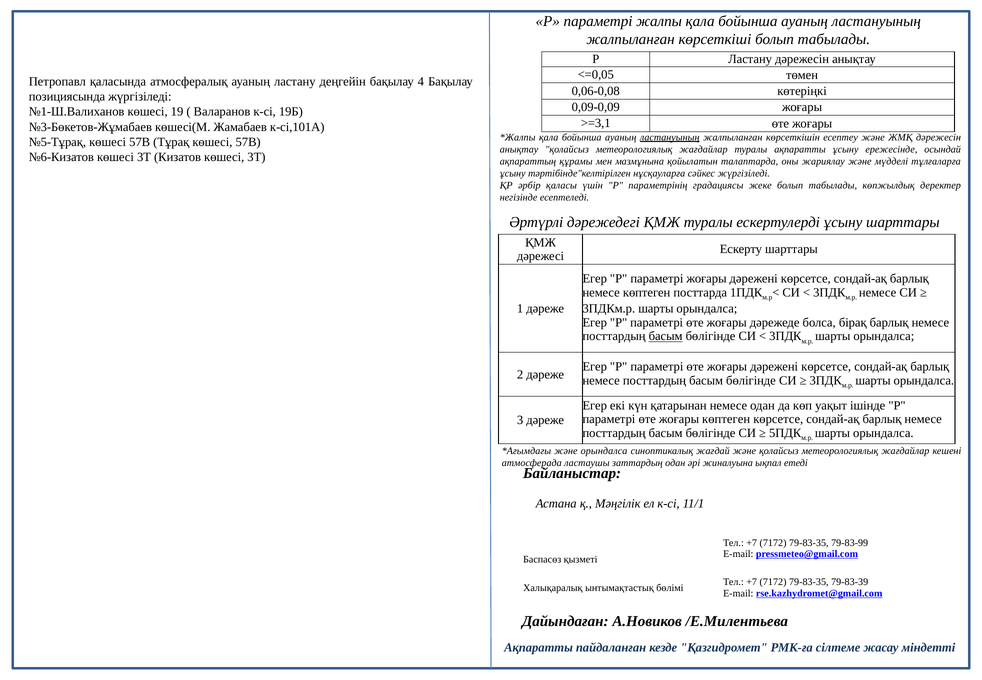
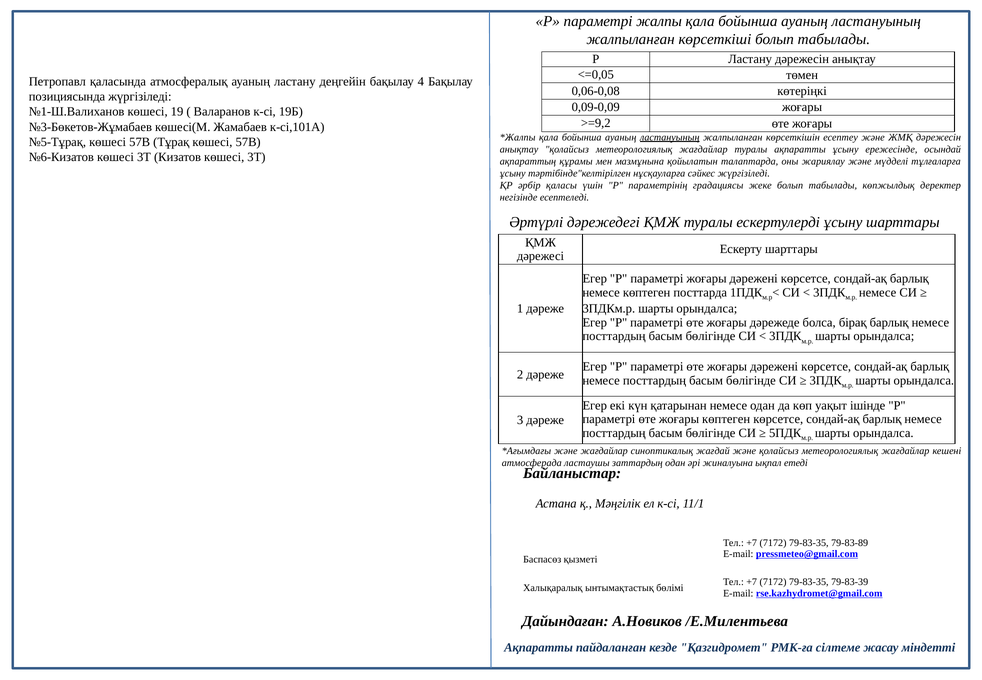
>=3,1: >=3,1 -> >=9,2
басым at (666, 336) underline: present -> none
және орындалса: орындалса -> жағдайлар
79-83-99: 79-83-99 -> 79-83-89
